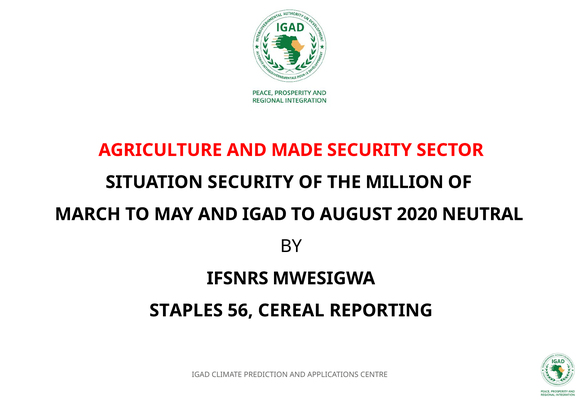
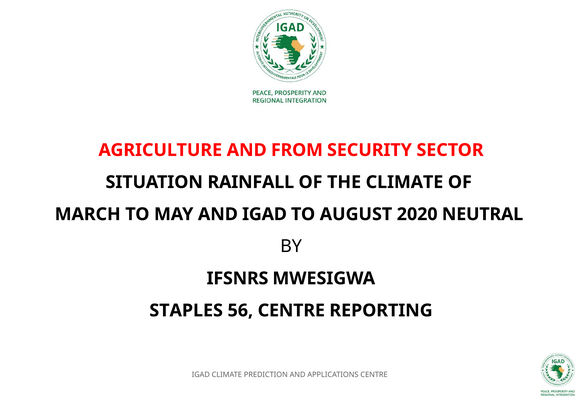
MADE: MADE -> FROM
SITUATION SECURITY: SECURITY -> RAINFALL
THE MILLION: MILLION -> CLIMATE
56 CEREAL: CEREAL -> CENTRE
